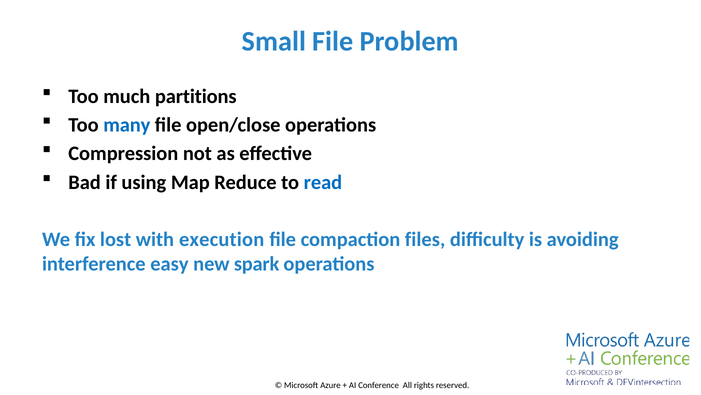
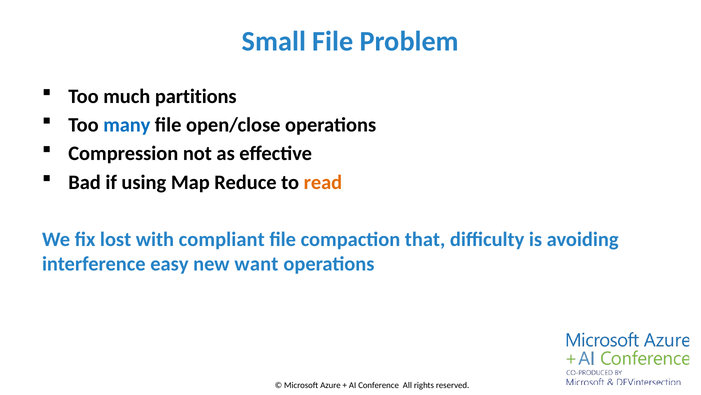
read colour: blue -> orange
execution: execution -> compliant
files: files -> that
spark: spark -> want
